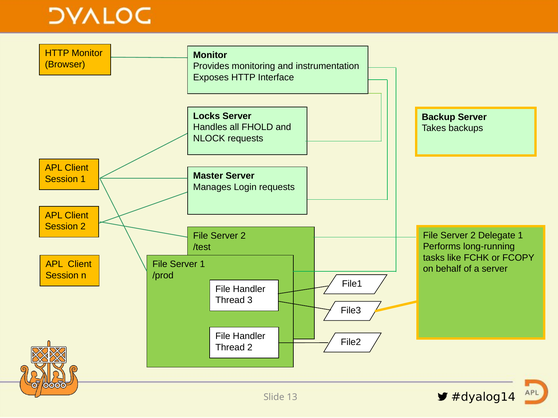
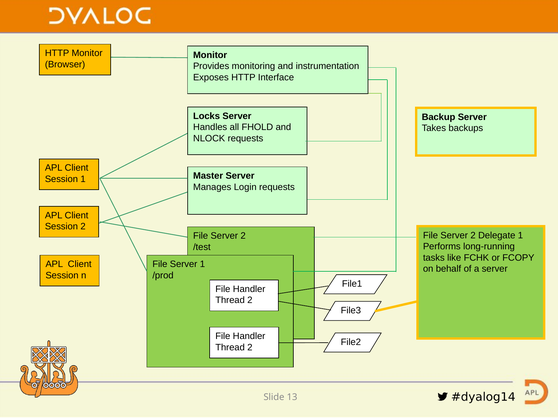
3 at (250, 301): 3 -> 2
